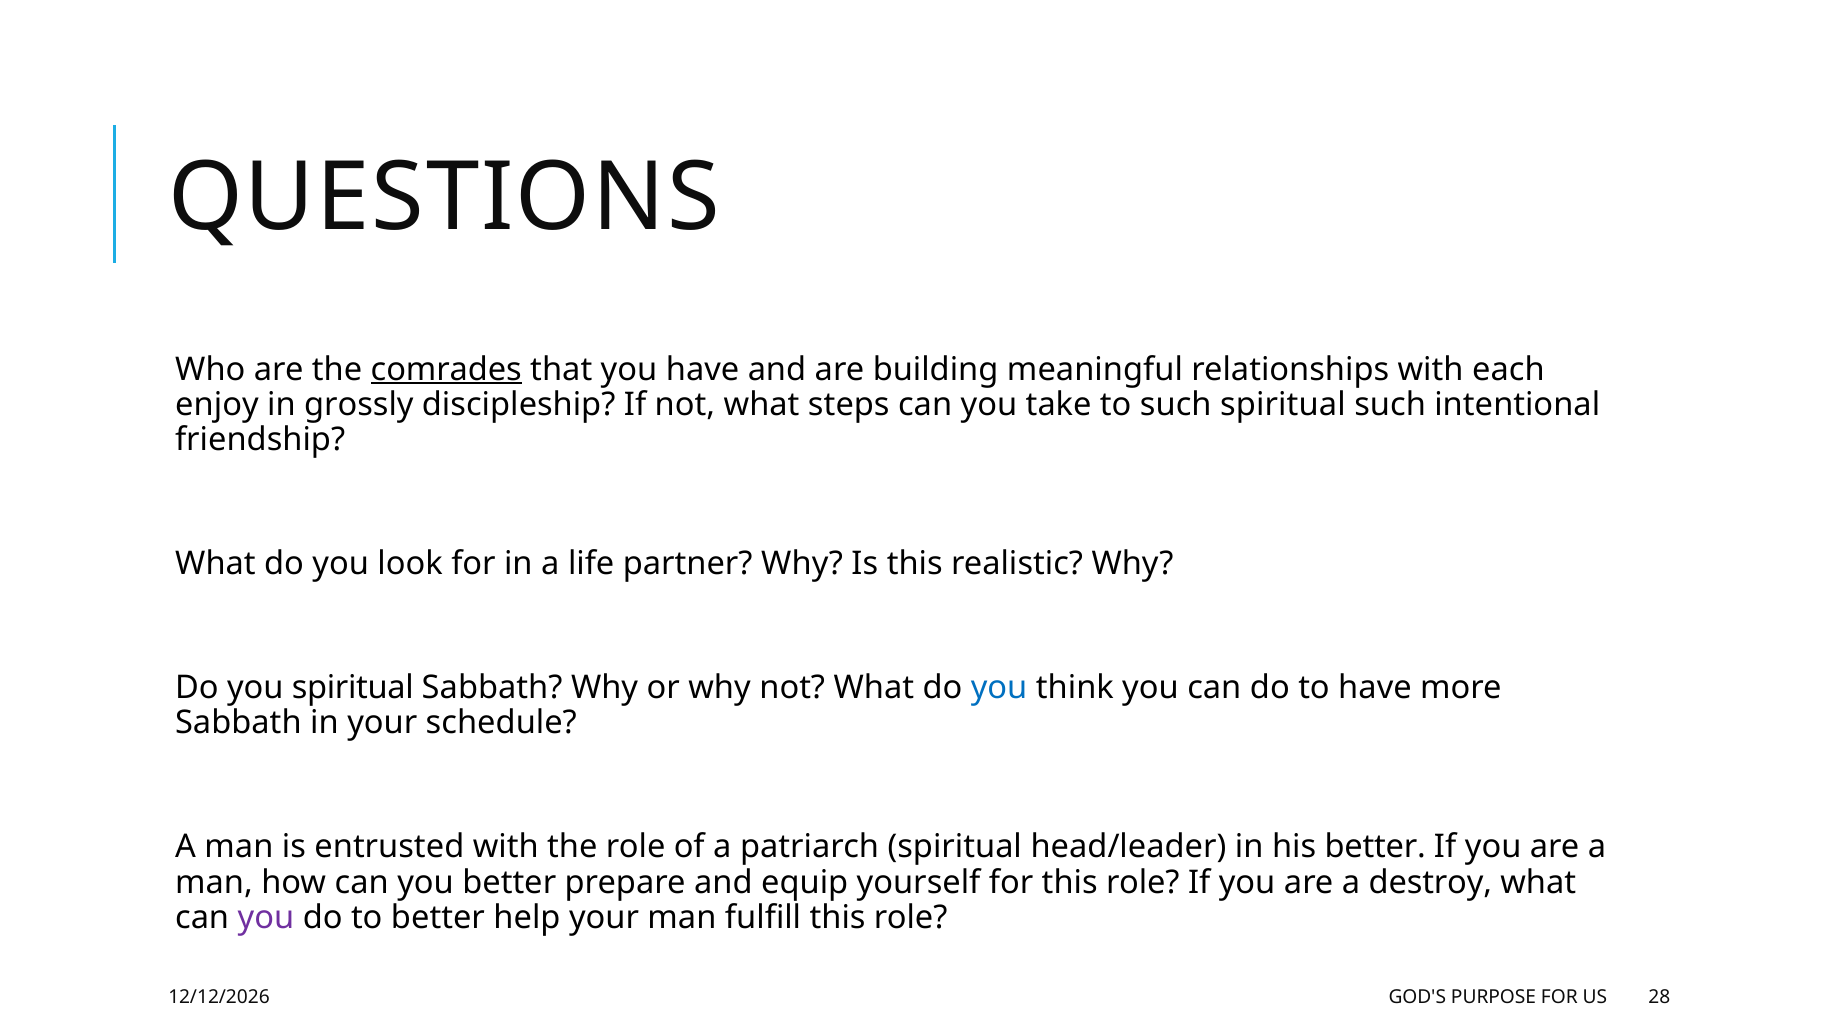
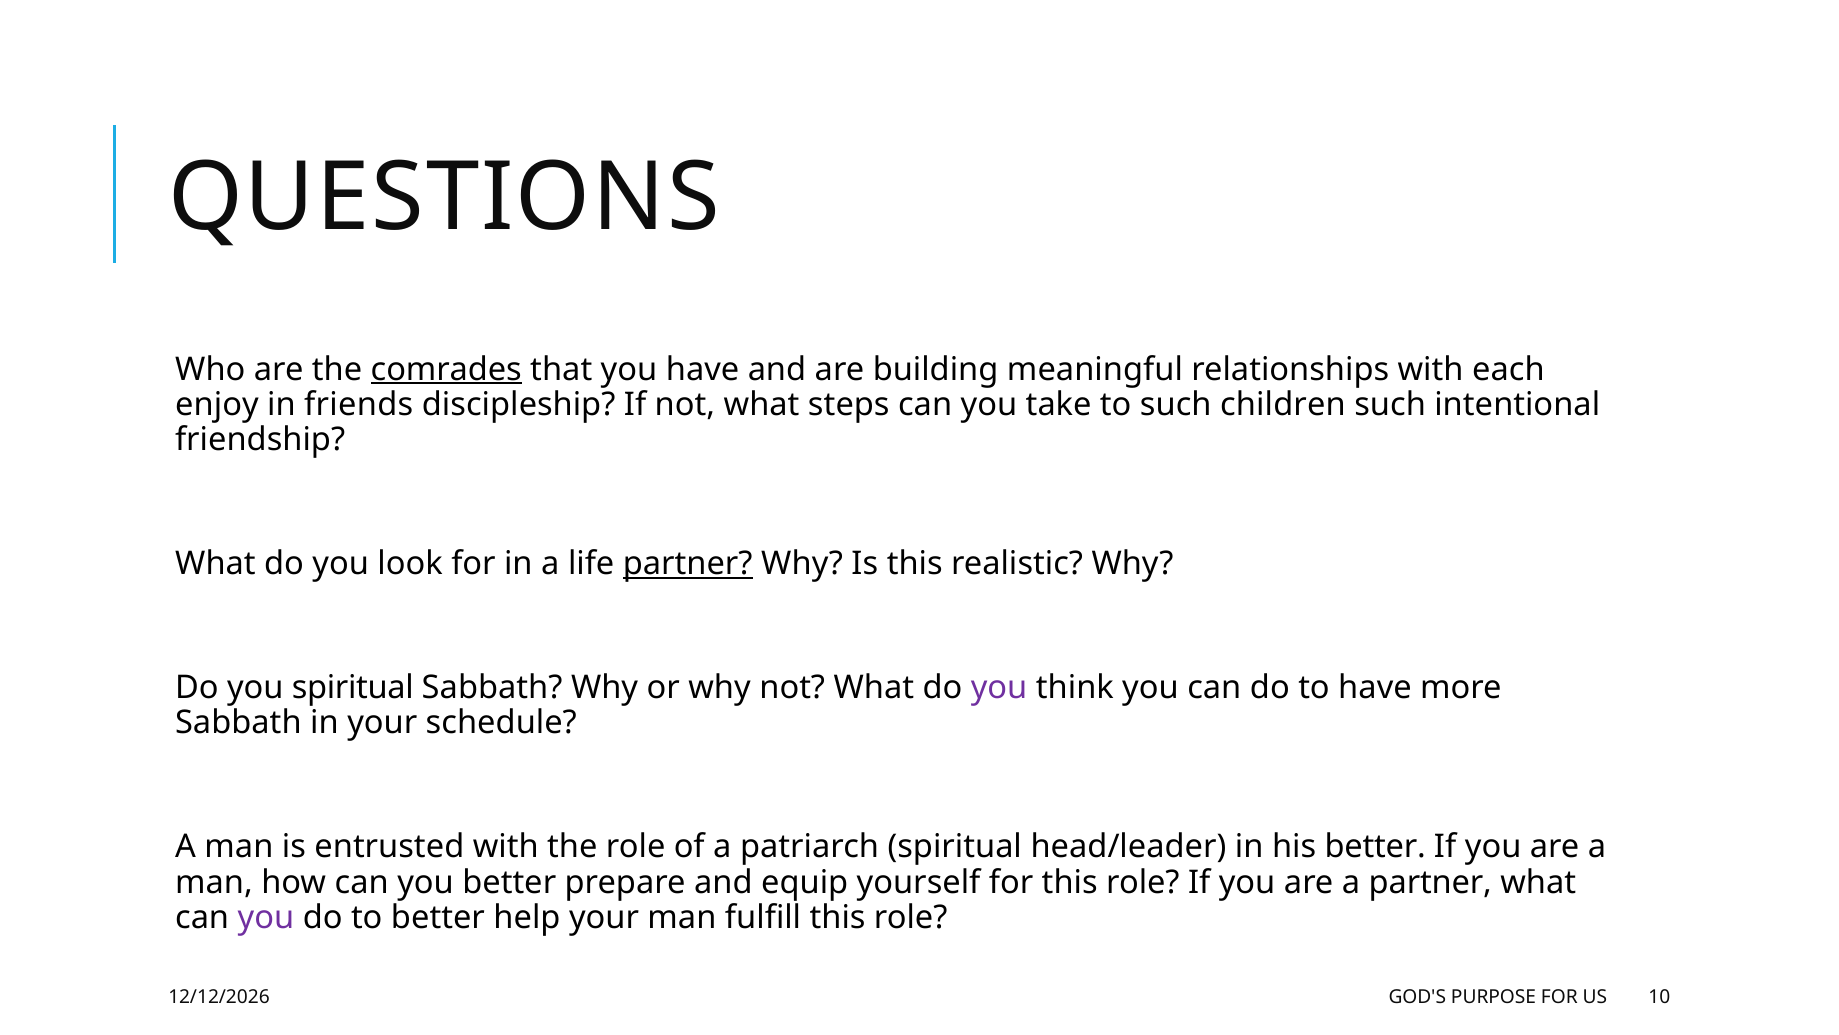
grossly: grossly -> friends
such spiritual: spiritual -> children
partner at (688, 564) underline: none -> present
you at (999, 688) colour: blue -> purple
a destroy: destroy -> partner
28: 28 -> 10
